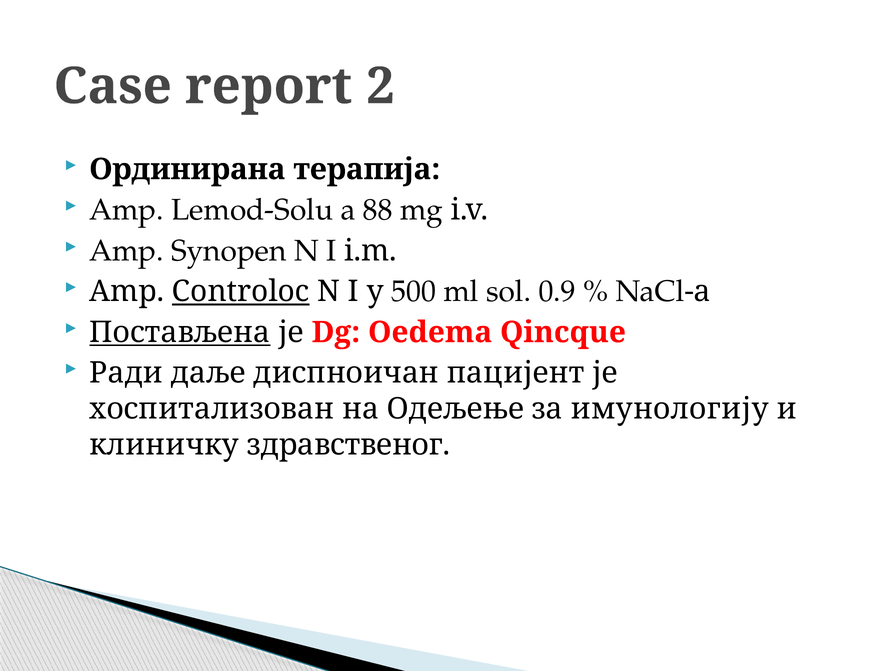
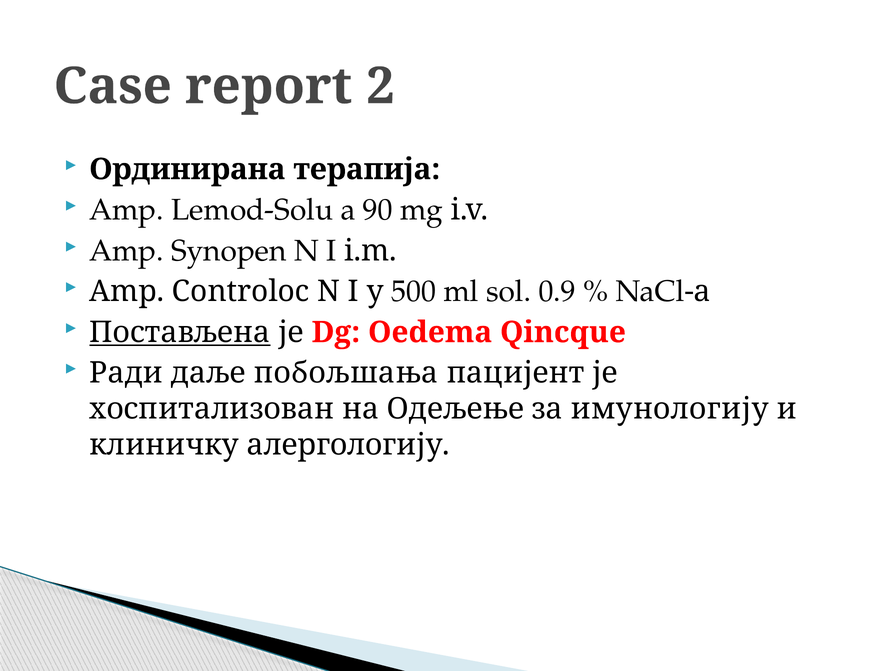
88: 88 -> 90
Controloc underline: present -> none
диспноичан: диспноичан -> побољшања
здравственог: здравственог -> алергологију
